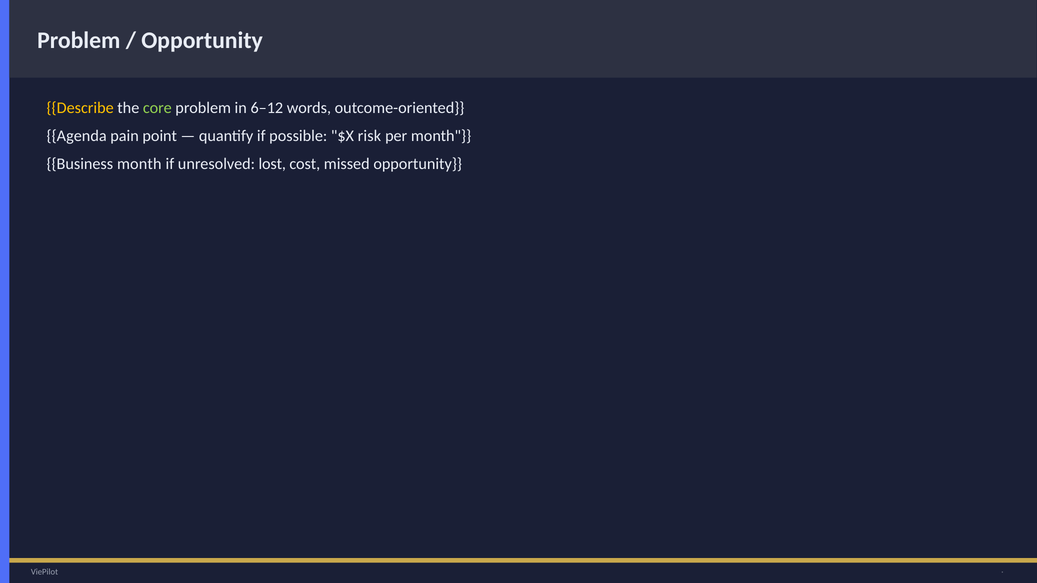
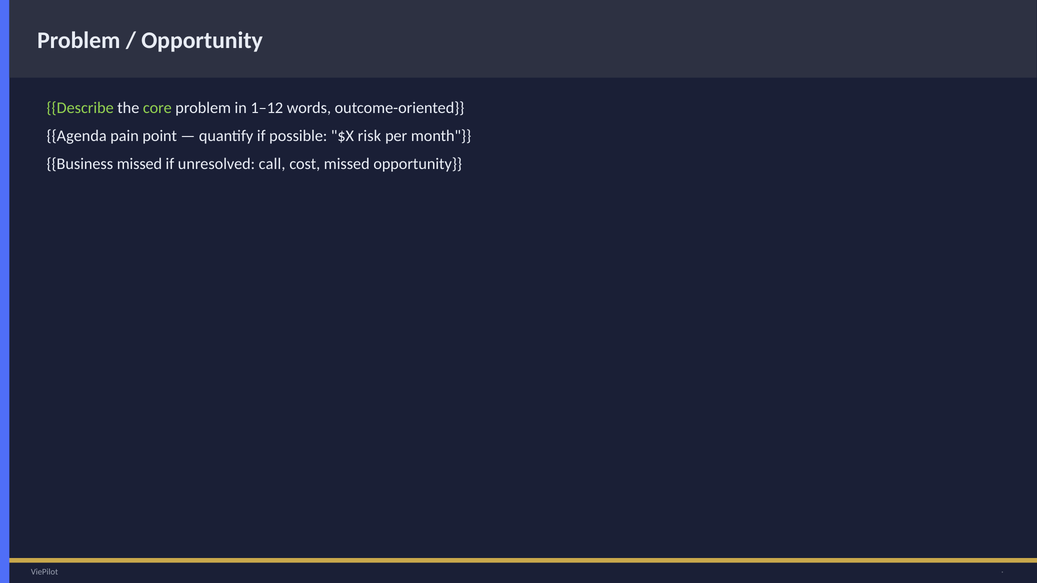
Describe colour: yellow -> light green
6–12: 6–12 -> 1–12
Business month: month -> missed
lost: lost -> call
